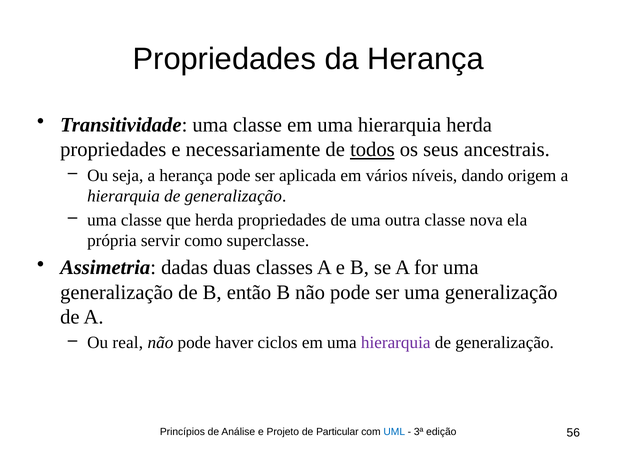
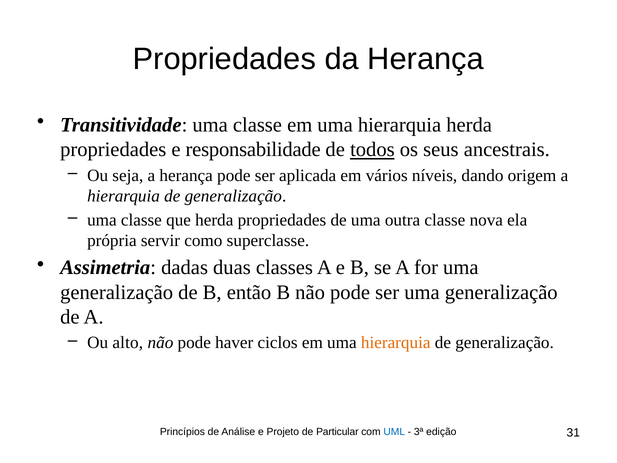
necessariamente: necessariamente -> responsabilidade
real: real -> alto
hierarquia at (396, 343) colour: purple -> orange
56: 56 -> 31
